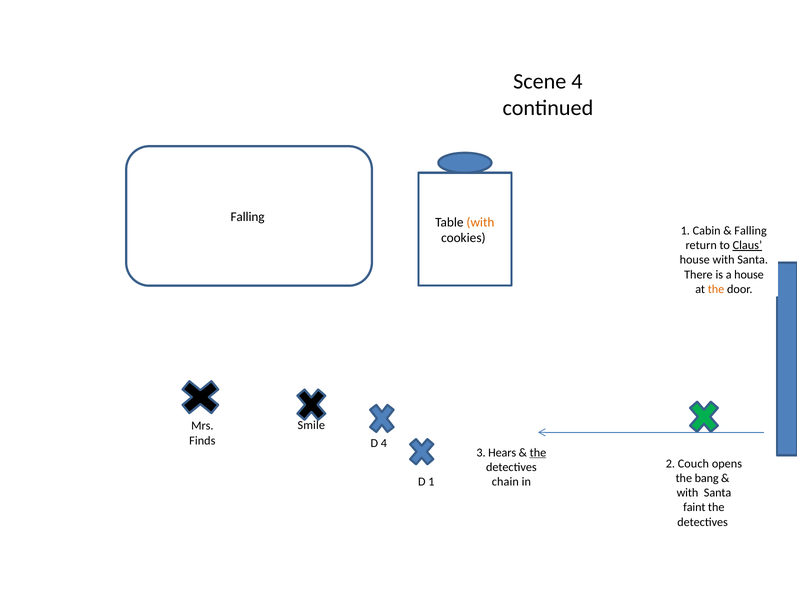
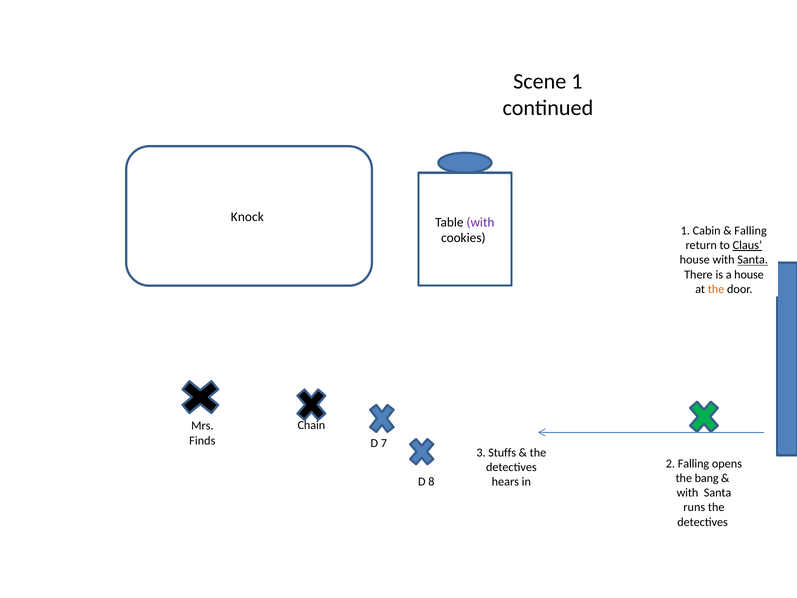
Scene 4: 4 -> 1
Falling at (248, 217): Falling -> Knock
with at (480, 222) colour: orange -> purple
Santa at (753, 260) underline: none -> present
Smile: Smile -> Chain
D 4: 4 -> 7
Hears: Hears -> Stuffs
the at (538, 452) underline: present -> none
2 Couch: Couch -> Falling
D 1: 1 -> 8
chain: chain -> hears
faint: faint -> runs
